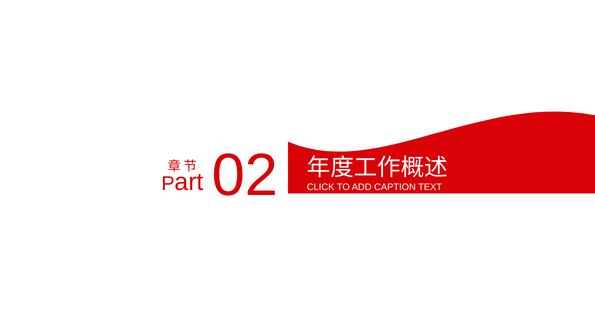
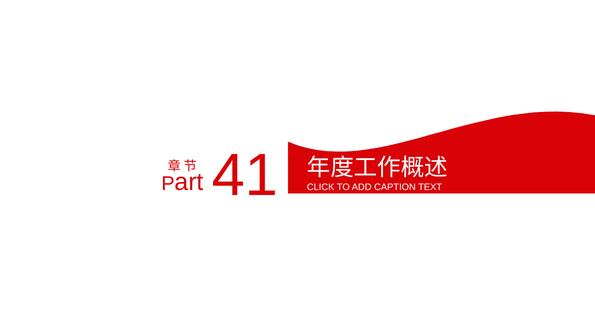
02: 02 -> 41
